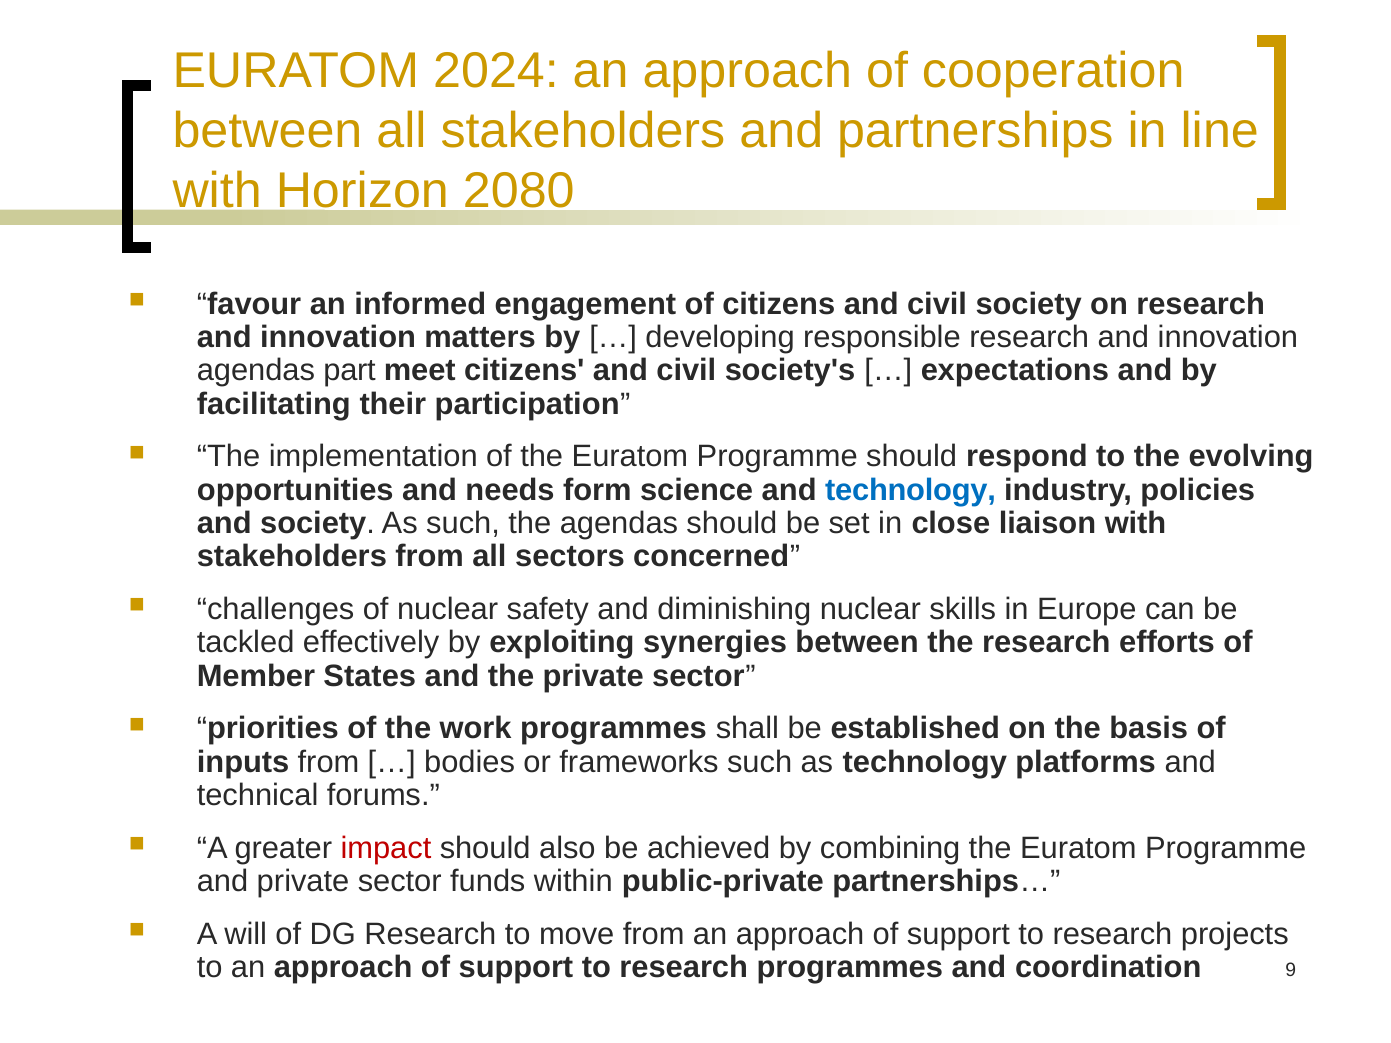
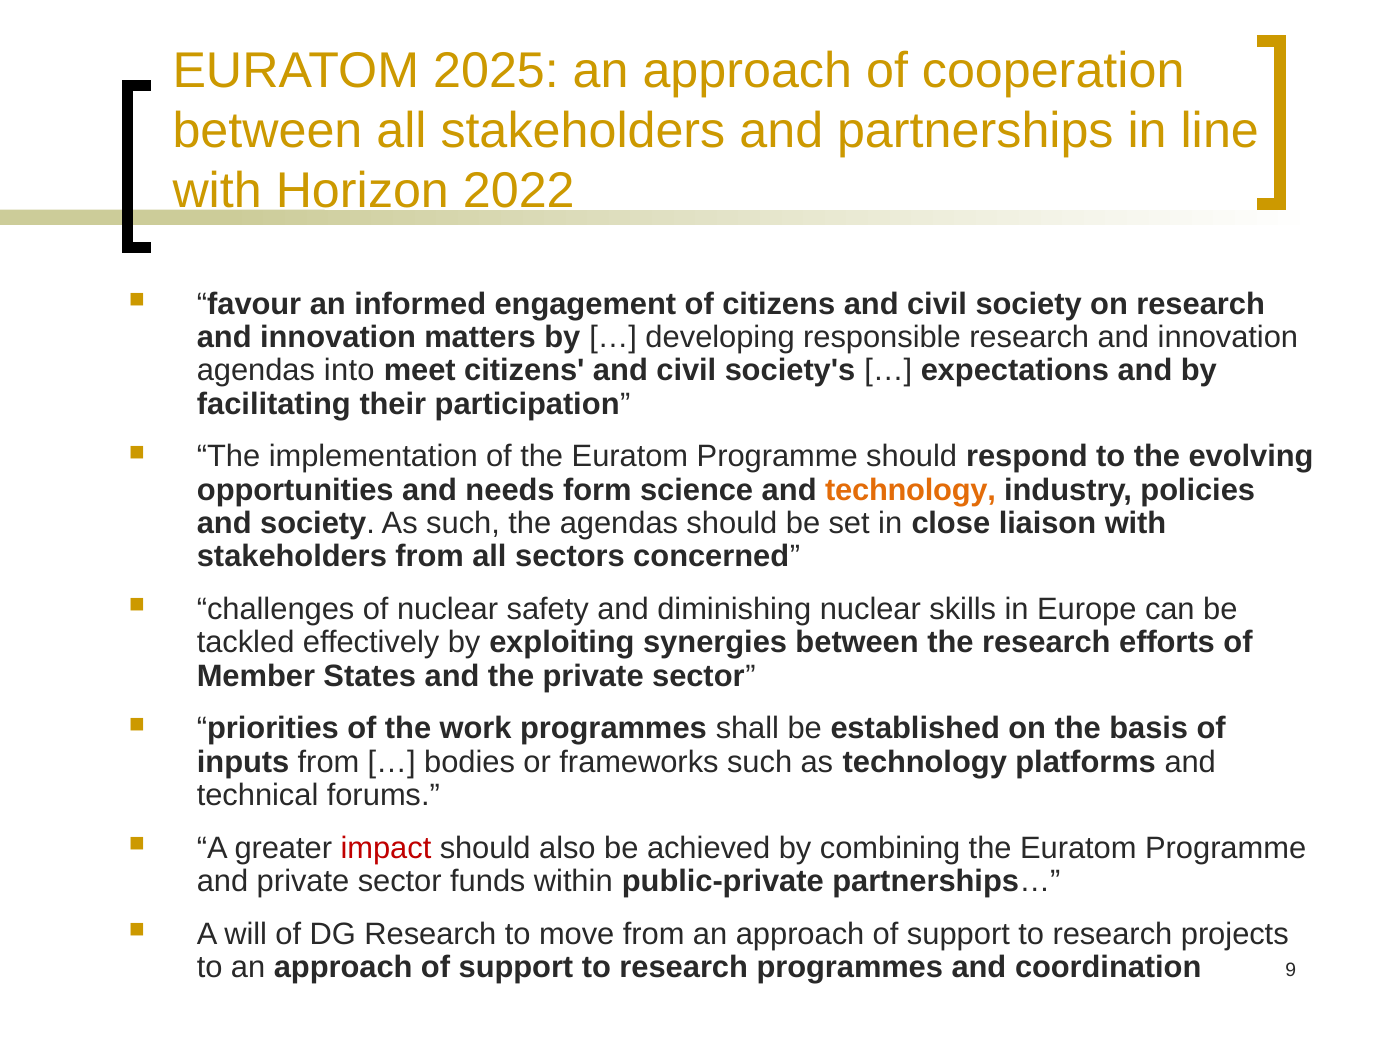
2024: 2024 -> 2025
2080: 2080 -> 2022
part: part -> into
technology at (910, 490) colour: blue -> orange
